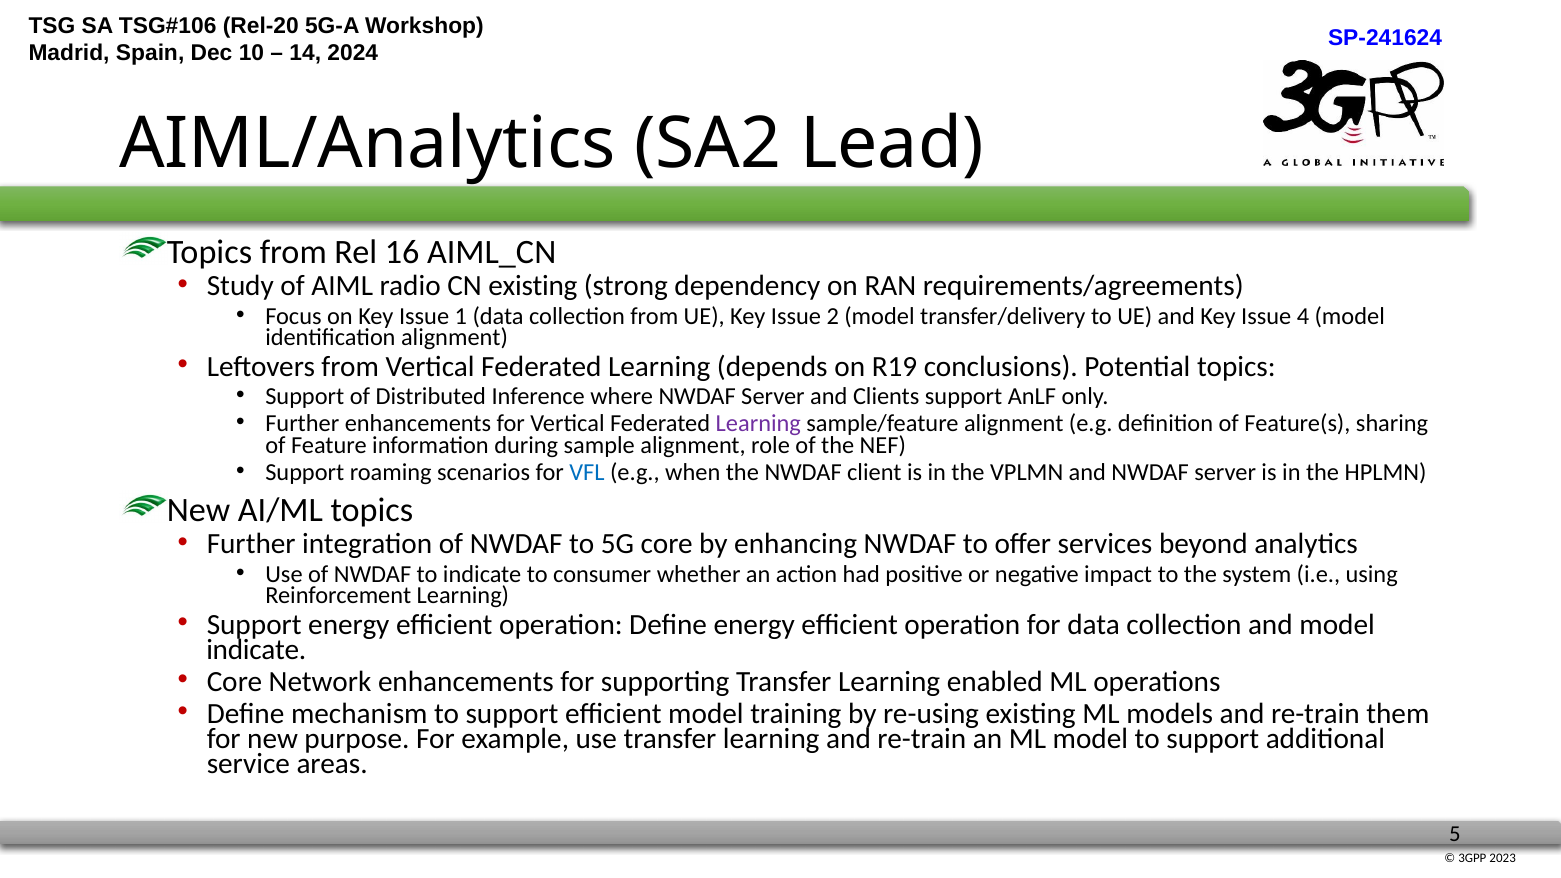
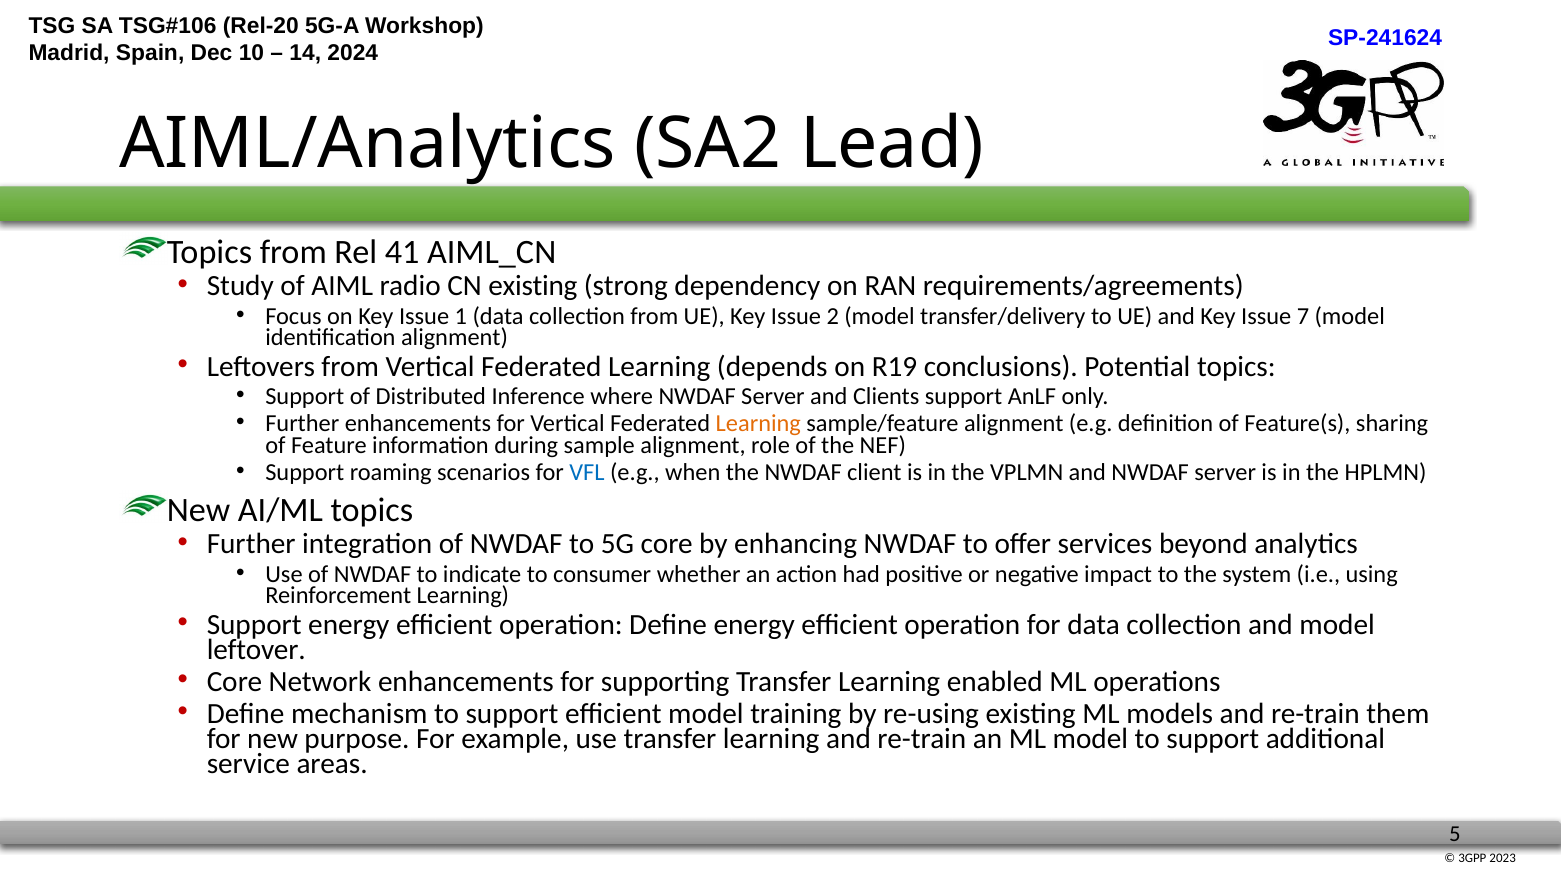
16: 16 -> 41
4: 4 -> 7
Learning at (758, 424) colour: purple -> orange
indicate at (256, 650): indicate -> leftover
